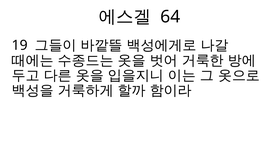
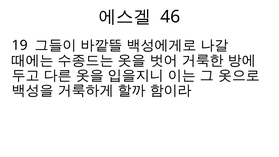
64: 64 -> 46
